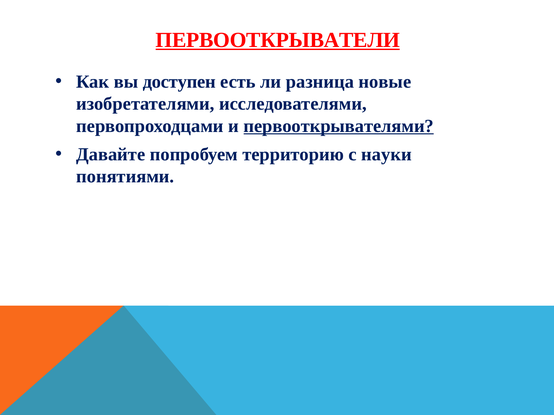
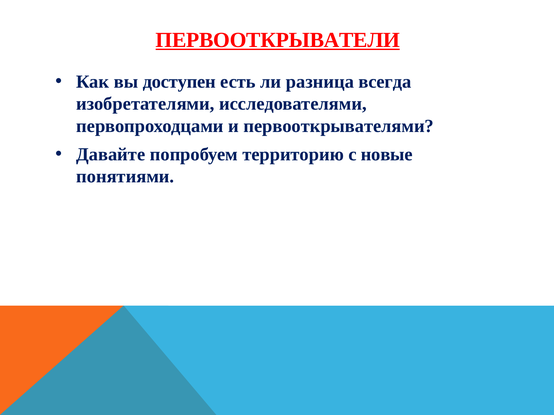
новые: новые -> всегда
первооткрывателями underline: present -> none
науки: науки -> новые
